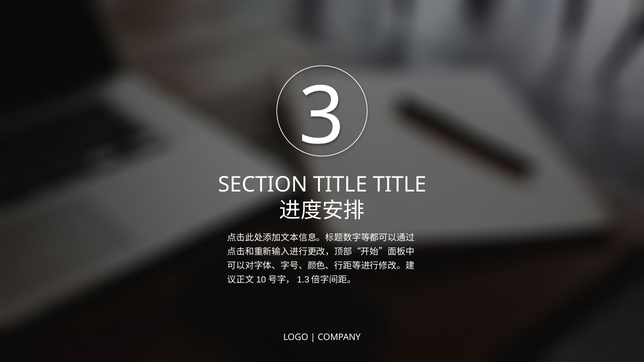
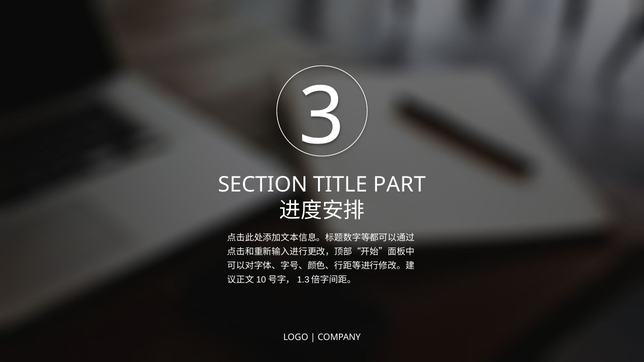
TITLE TITLE: TITLE -> PART
